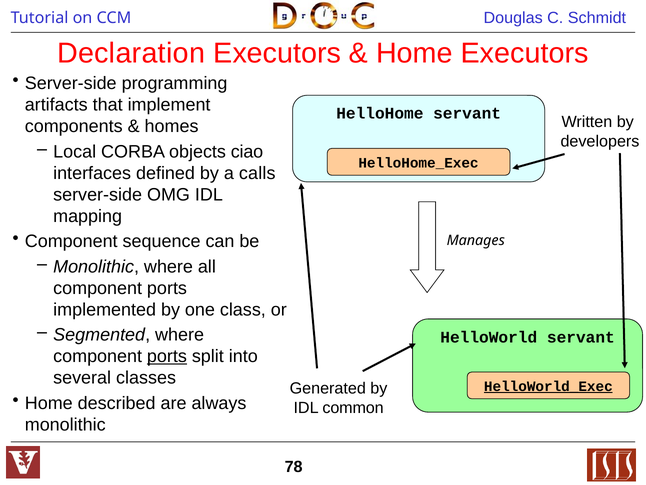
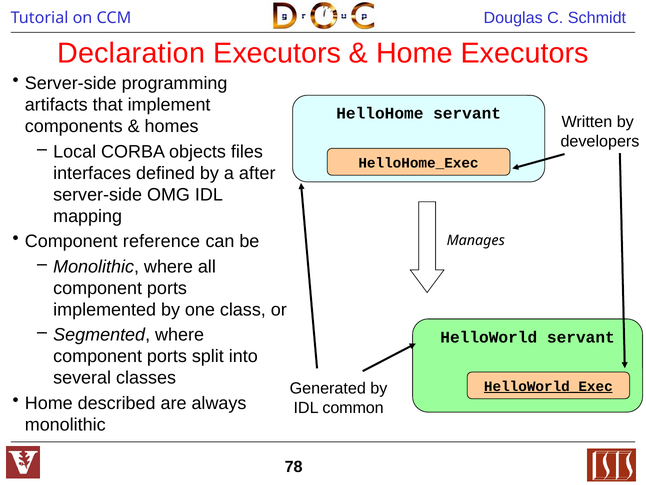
ciao: ciao -> files
calls: calls -> after
sequence: sequence -> reference
ports at (167, 356) underline: present -> none
